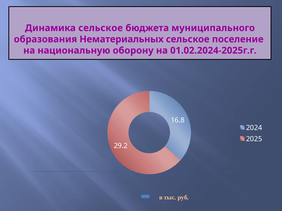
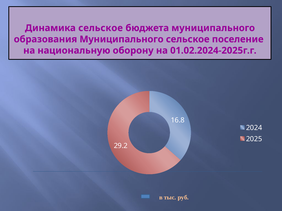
образования Нематериальных: Нематериальных -> Муниципального
